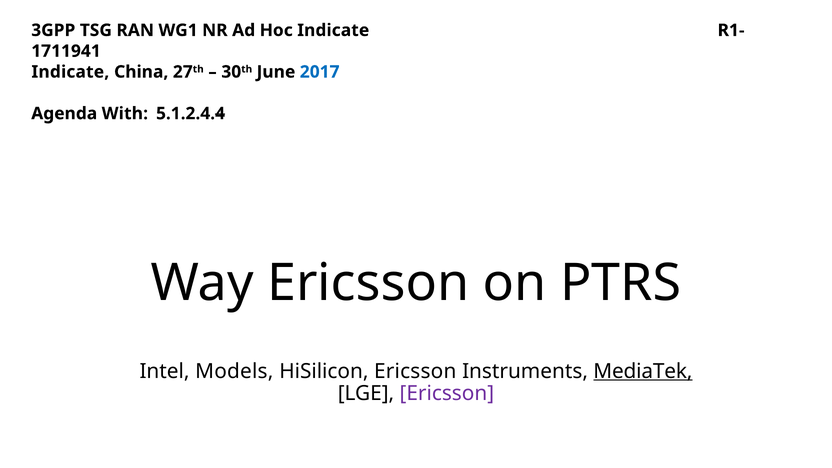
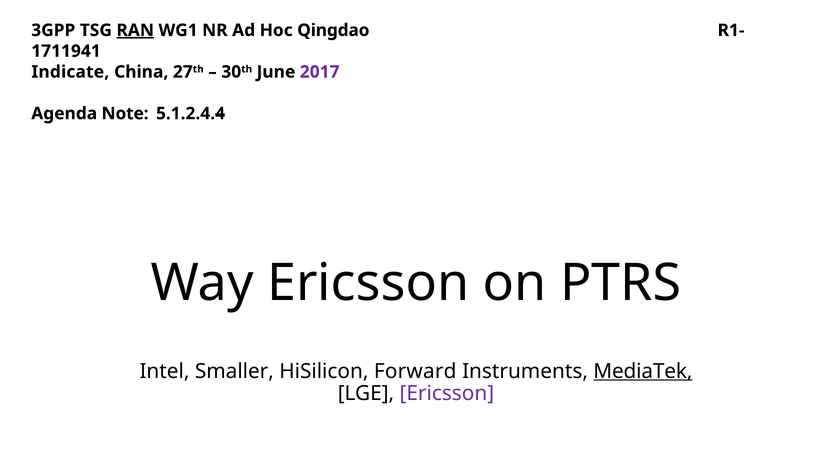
RAN underline: none -> present
Hoc Indicate: Indicate -> Qingdao
2017 colour: blue -> purple
With: With -> Note
Models: Models -> Smaller
HiSilicon Ericsson: Ericsson -> Forward
